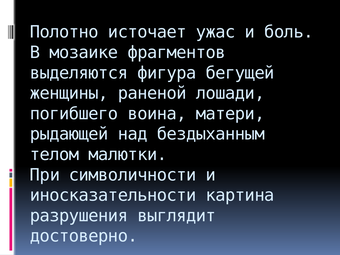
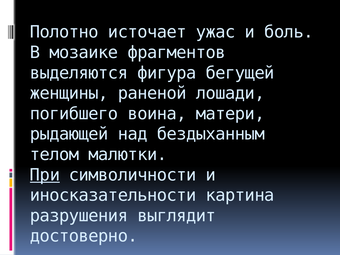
При underline: none -> present
